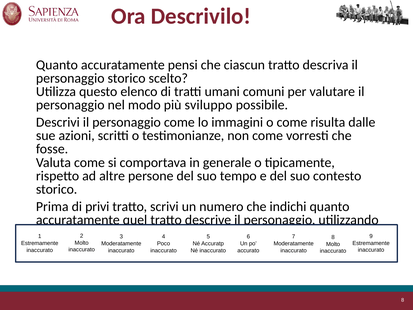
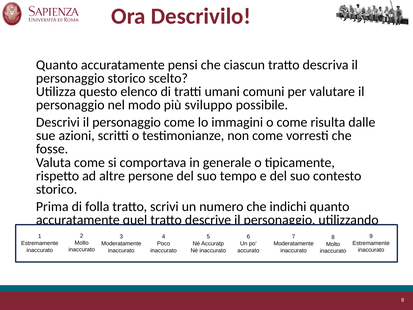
privi: privi -> folla
